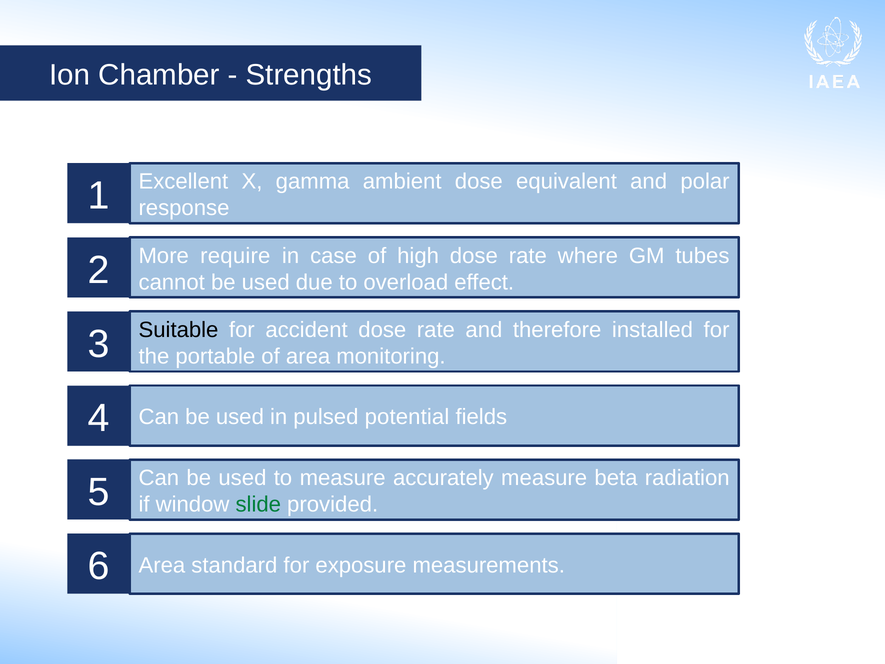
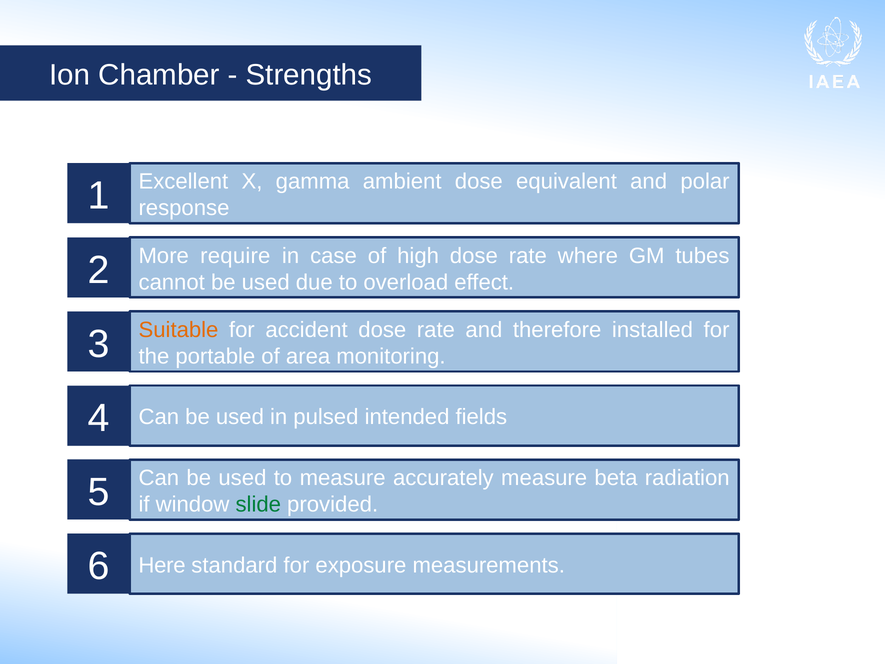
Suitable colour: black -> orange
potential: potential -> intended
Area at (162, 565): Area -> Here
